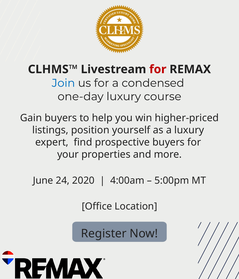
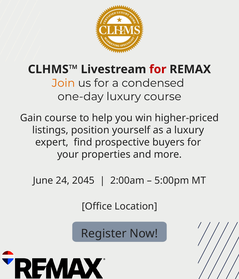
Join colour: blue -> orange
Gain buyers: buyers -> course
2020: 2020 -> 2045
4:00am: 4:00am -> 2:00am
